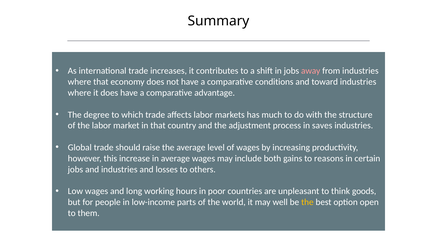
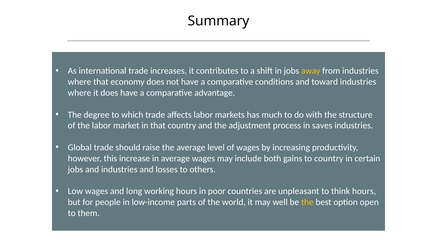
away colour: pink -> yellow
to reasons: reasons -> country
think goods: goods -> hours
